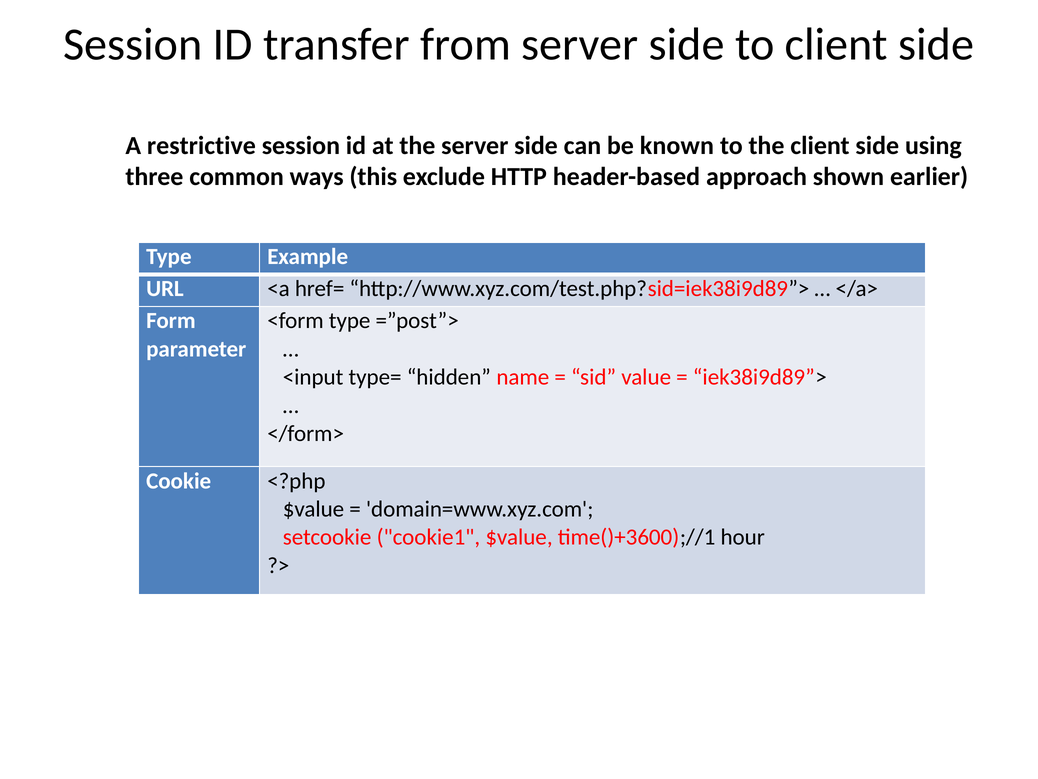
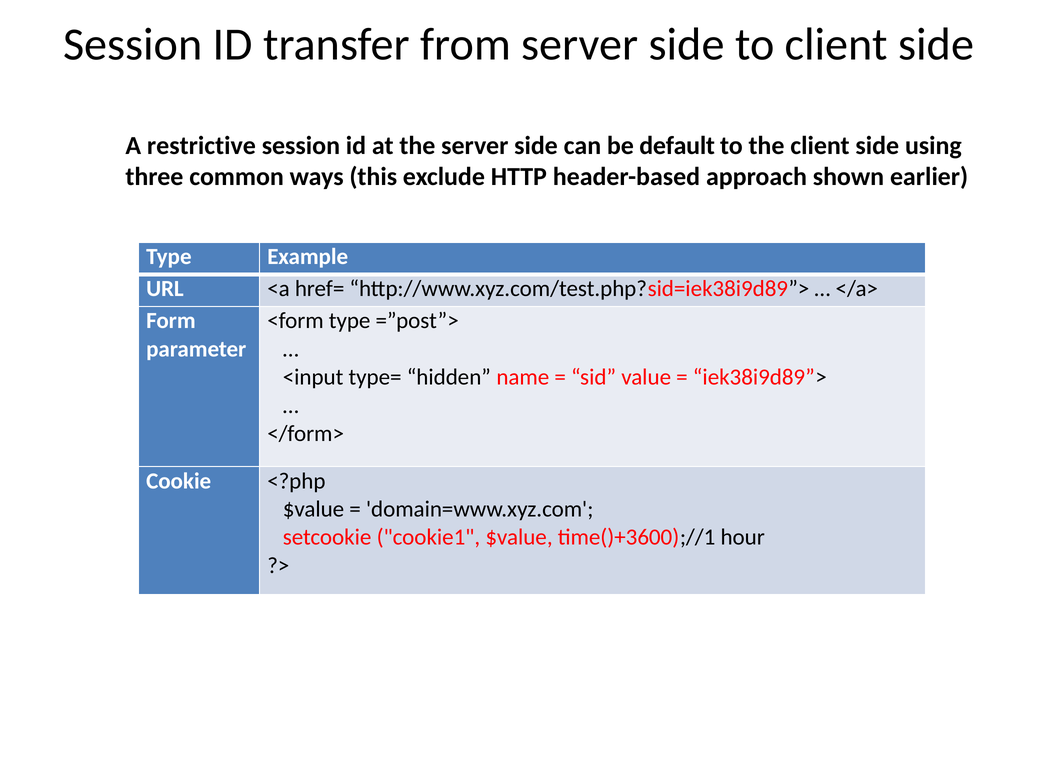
known: known -> default
